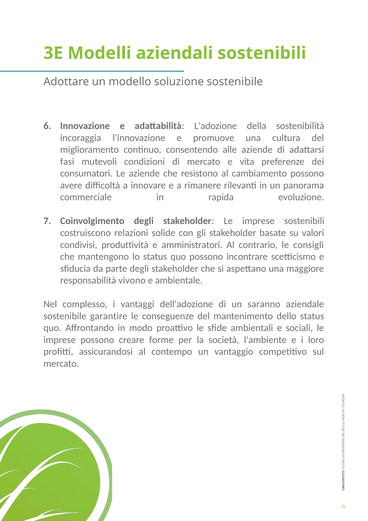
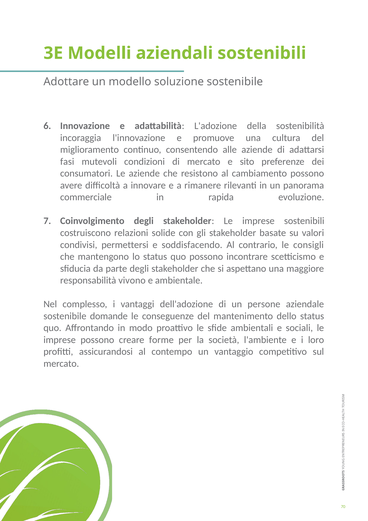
vita: vita -> sito
produttività: produttività -> permettersi
amministratori: amministratori -> soddisfacendo
saranno: saranno -> persone
garantire: garantire -> domande
